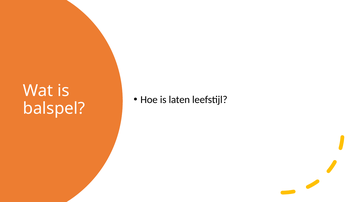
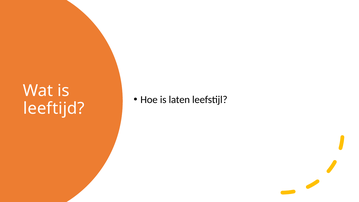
balspel: balspel -> leeftijd
